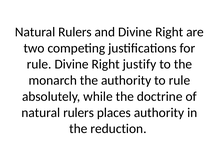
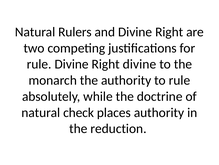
Right justify: justify -> divine
rulers at (79, 112): rulers -> check
